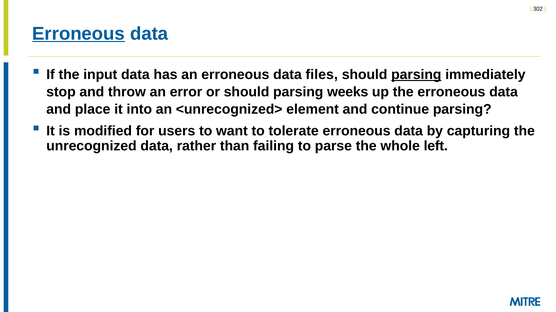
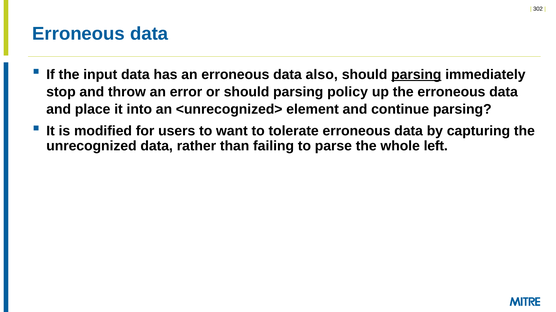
Erroneous at (79, 34) underline: present -> none
files: files -> also
weeks: weeks -> policy
